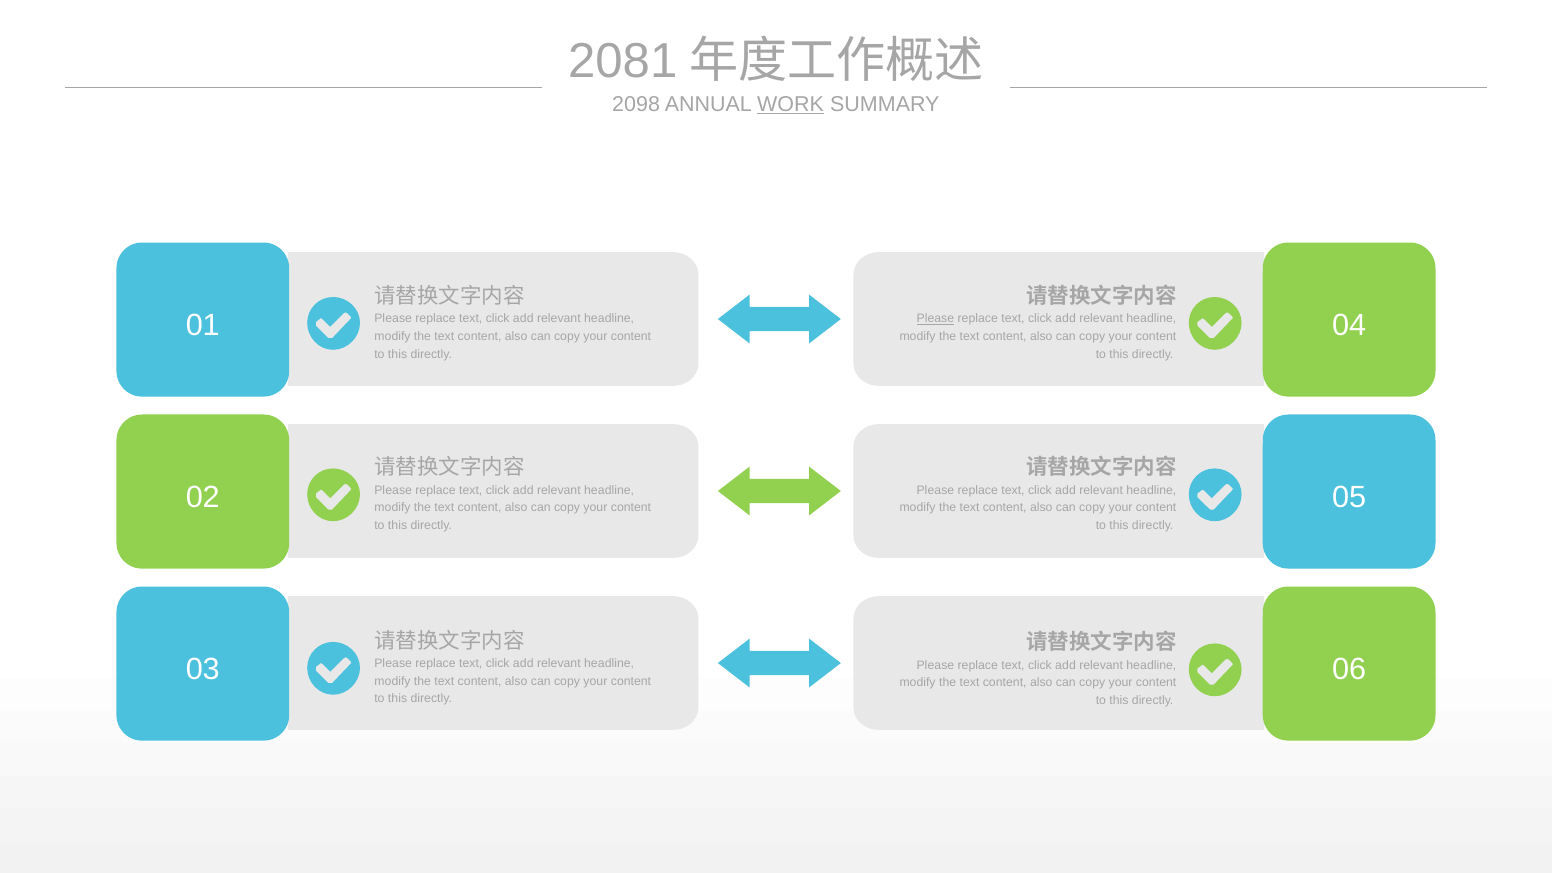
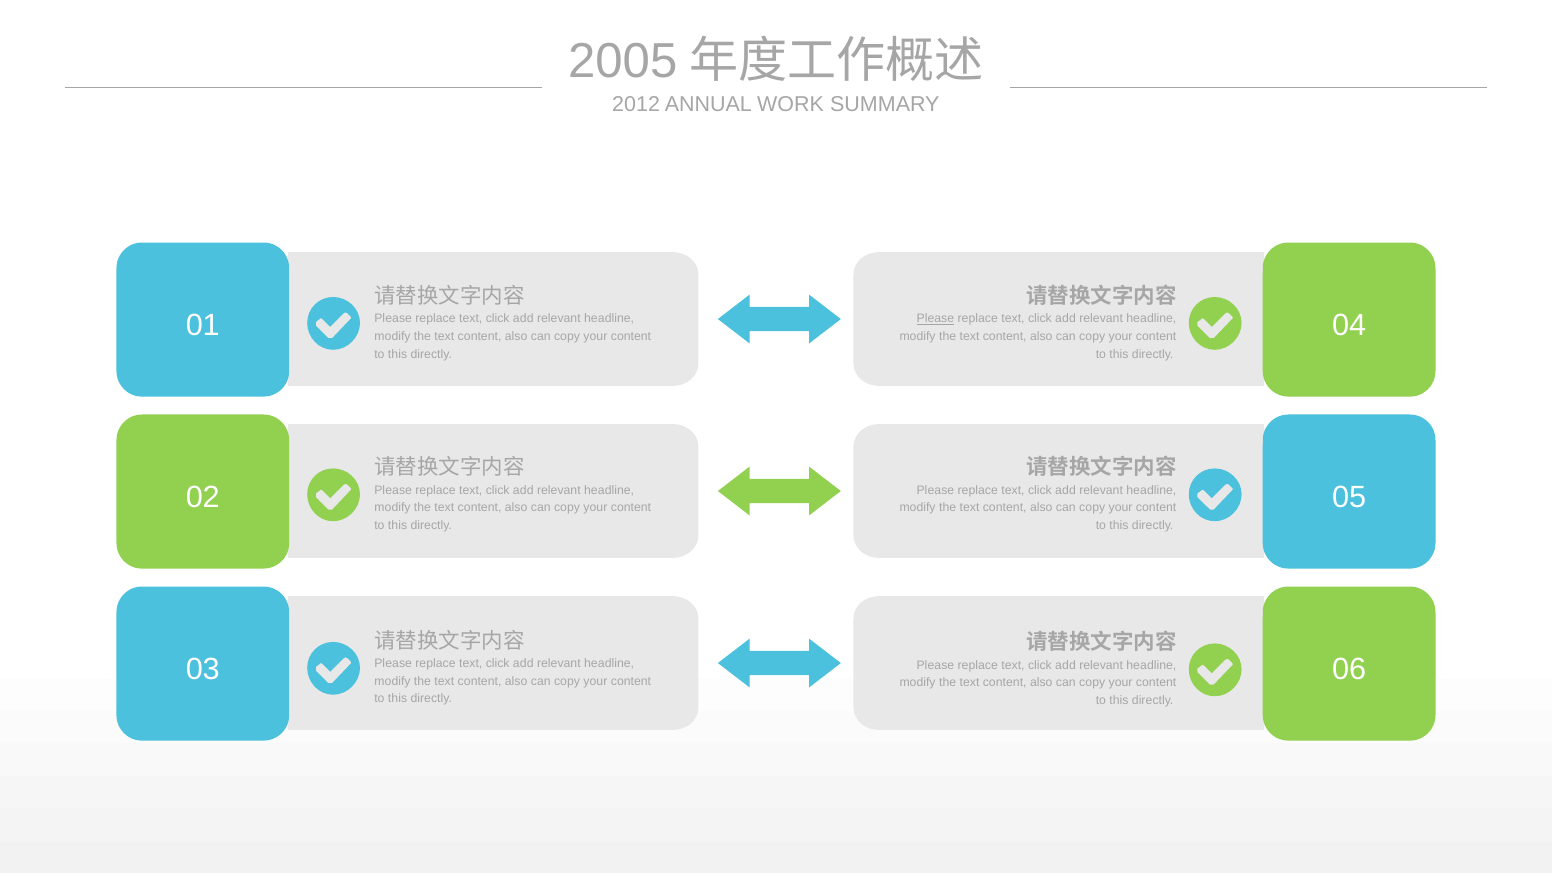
2081: 2081 -> 2005
2098: 2098 -> 2012
WORK underline: present -> none
